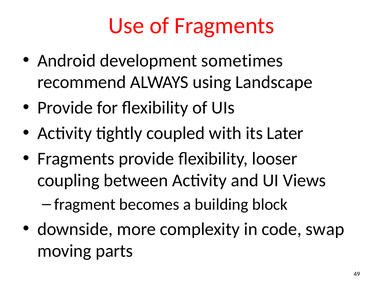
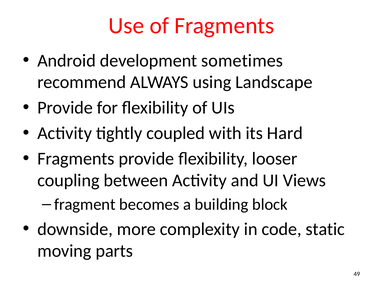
Later: Later -> Hard
swap: swap -> static
